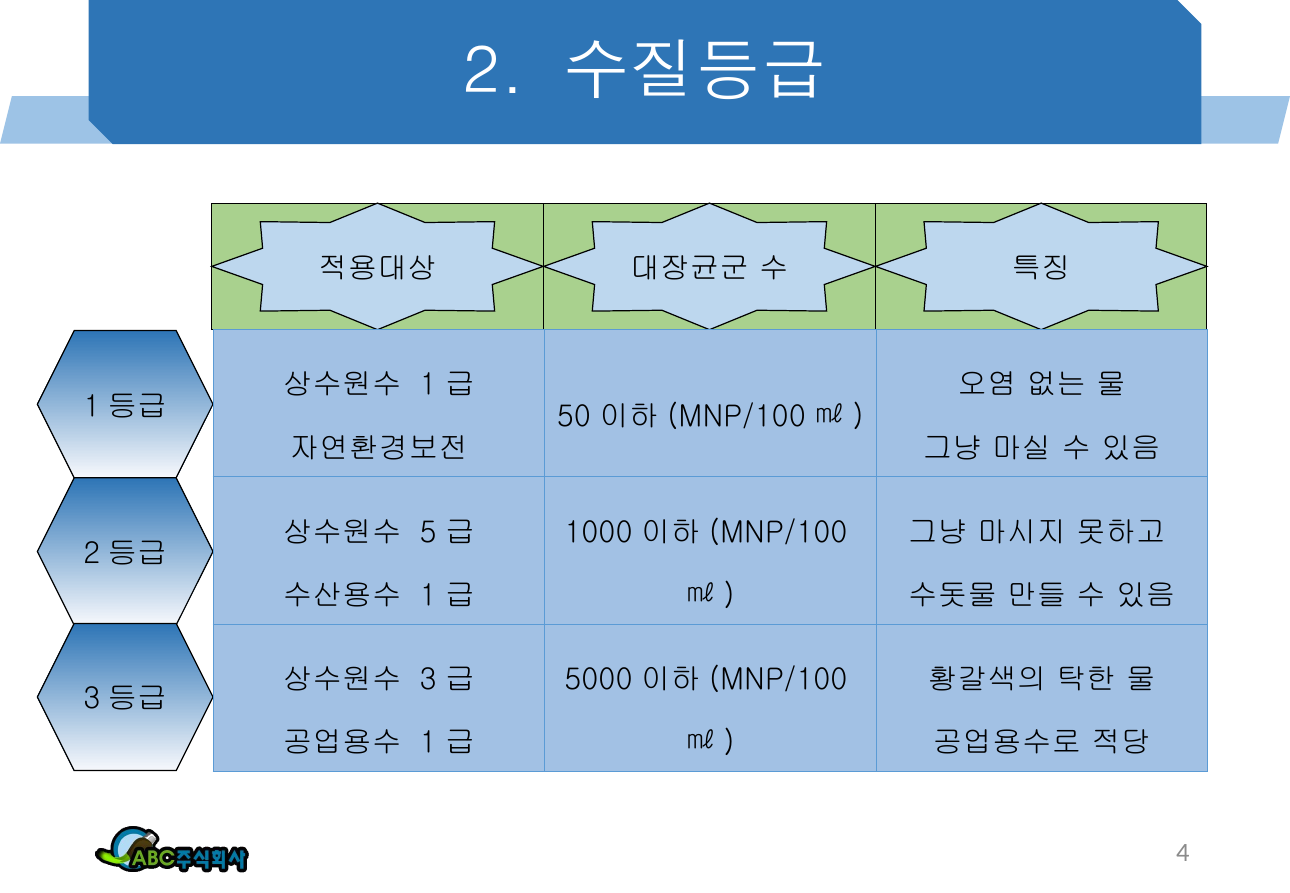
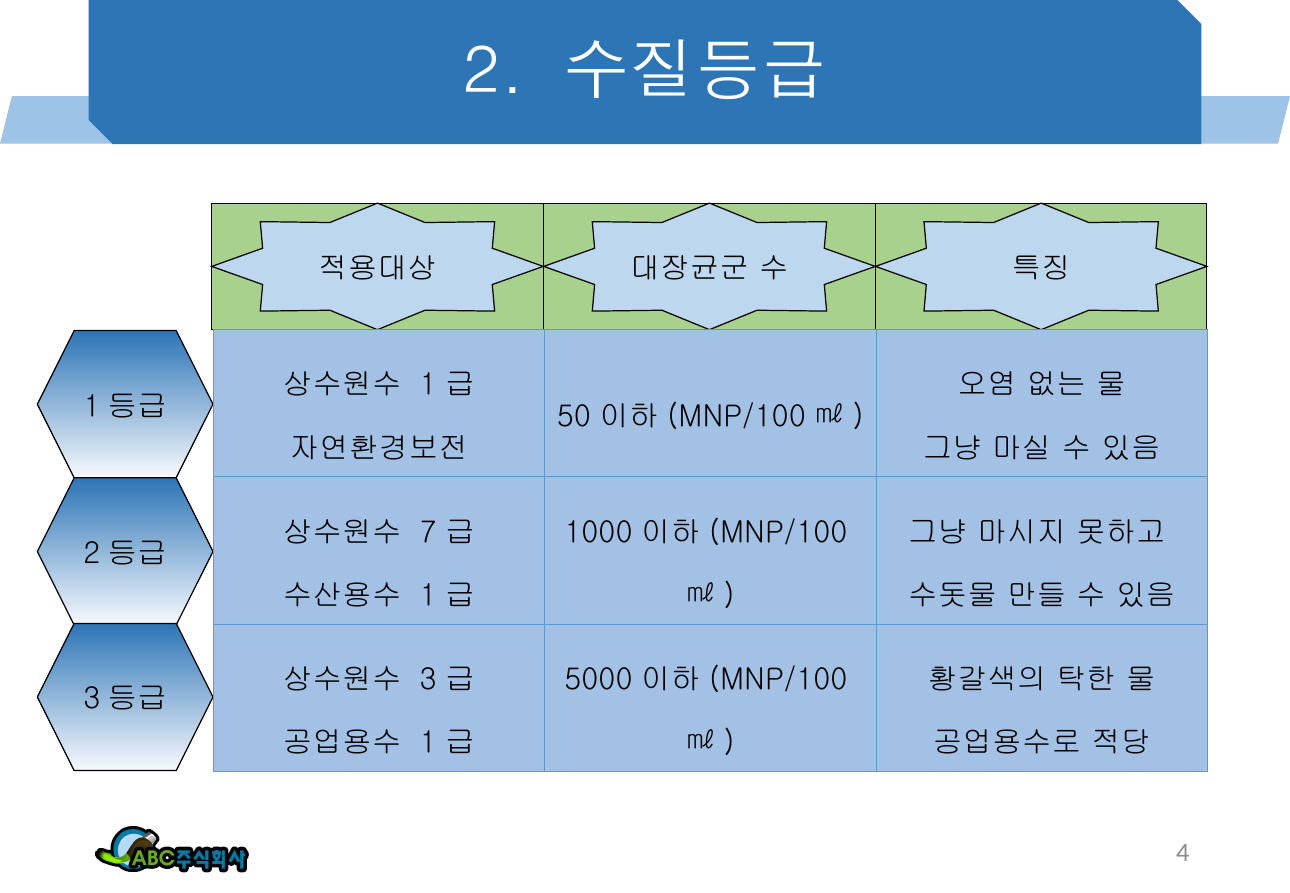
5: 5 -> 7
